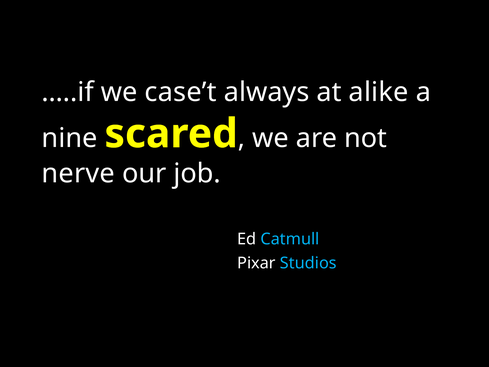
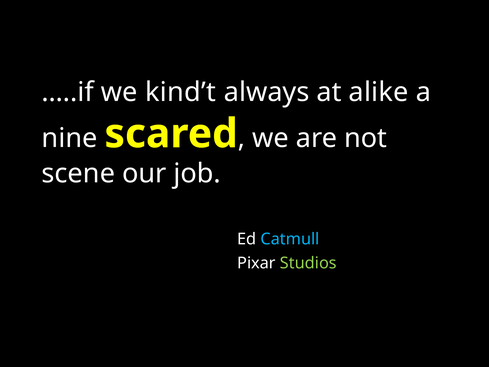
case’t: case’t -> kind’t
nerve: nerve -> scene
Studios colour: light blue -> light green
